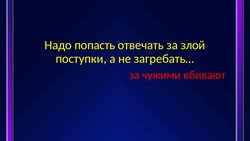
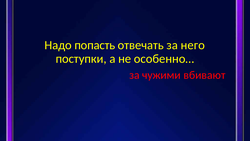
злой: злой -> него
загребать…: загребать… -> особенно…
